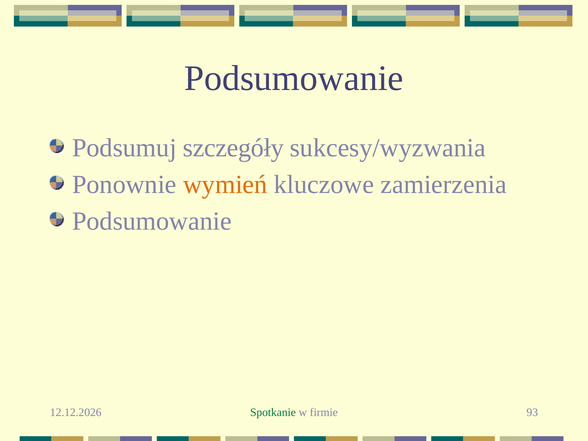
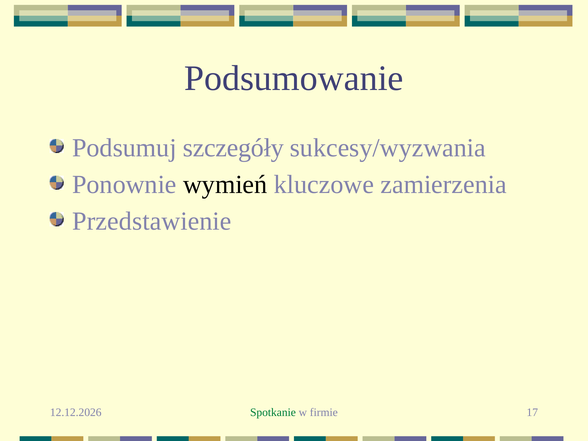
wymień colour: orange -> black
Podsumowanie at (152, 221): Podsumowanie -> Przedstawienie
93: 93 -> 17
